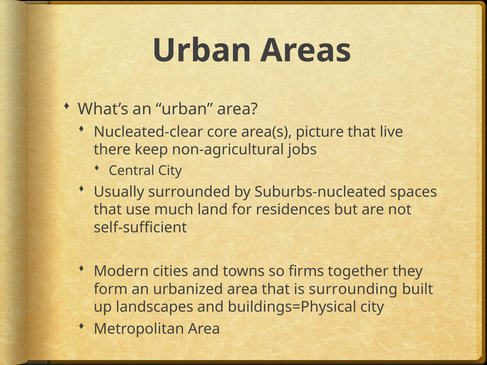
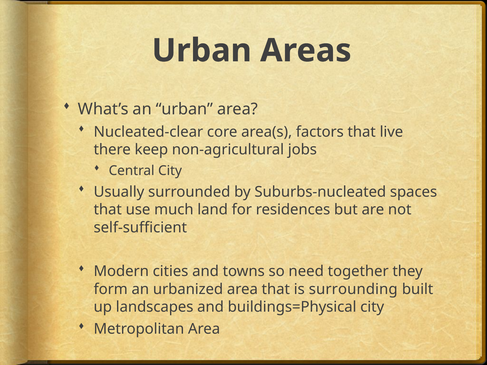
picture: picture -> factors
firms: firms -> need
